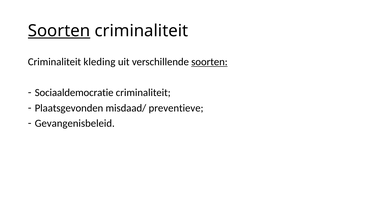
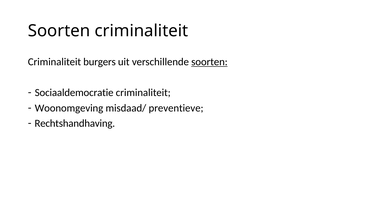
Soorten at (59, 31) underline: present -> none
kleding: kleding -> burgers
Plaatsgevonden: Plaatsgevonden -> Woonomgeving
Gevangenisbeleid: Gevangenisbeleid -> Rechtshandhaving
